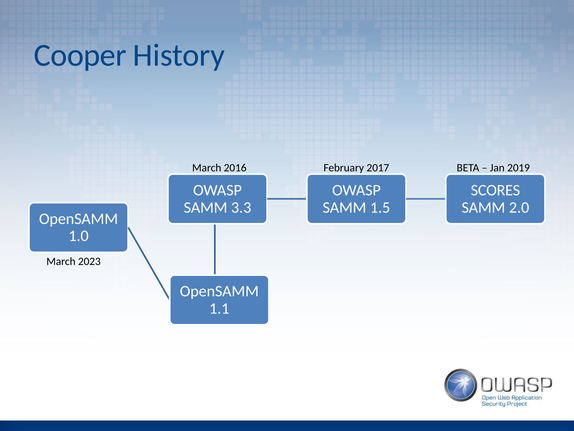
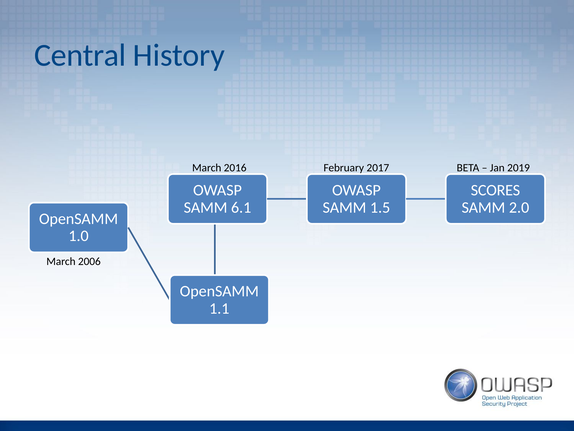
Cooper: Cooper -> Central
3.3: 3.3 -> 6.1
2023: 2023 -> 2006
